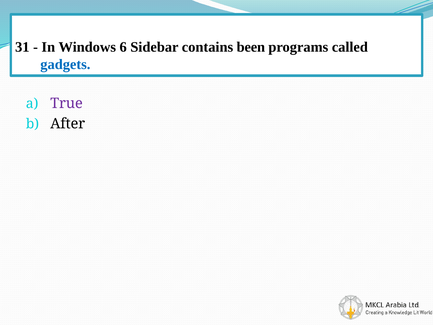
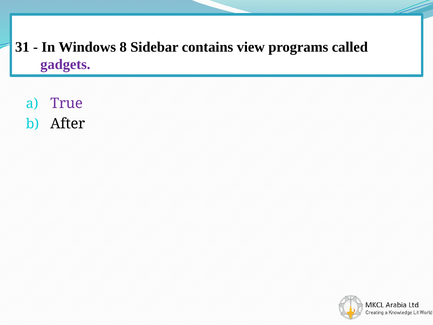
6: 6 -> 8
been: been -> view
gadgets colour: blue -> purple
